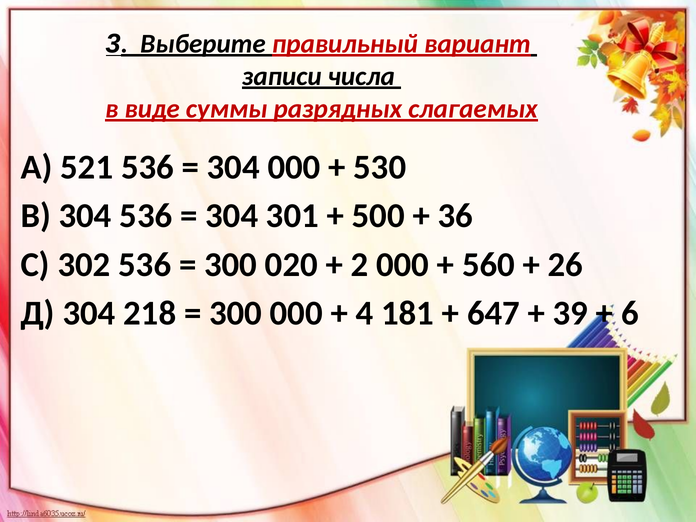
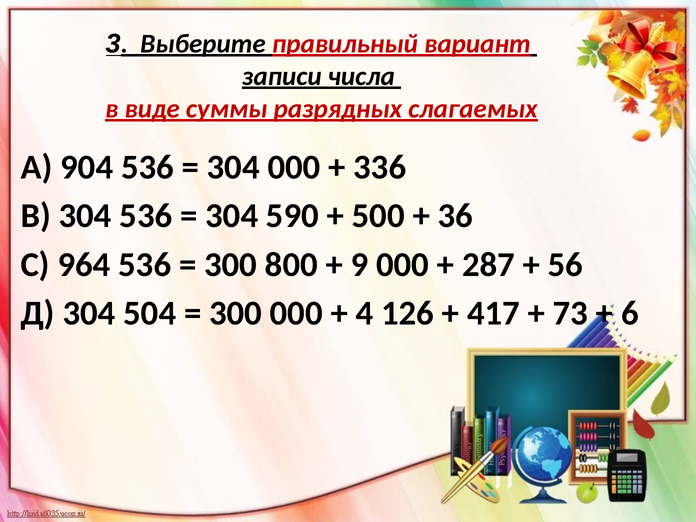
521: 521 -> 904
530: 530 -> 336
301: 301 -> 590
302: 302 -> 964
020: 020 -> 800
2: 2 -> 9
560: 560 -> 287
26: 26 -> 56
218: 218 -> 504
181: 181 -> 126
647: 647 -> 417
39: 39 -> 73
